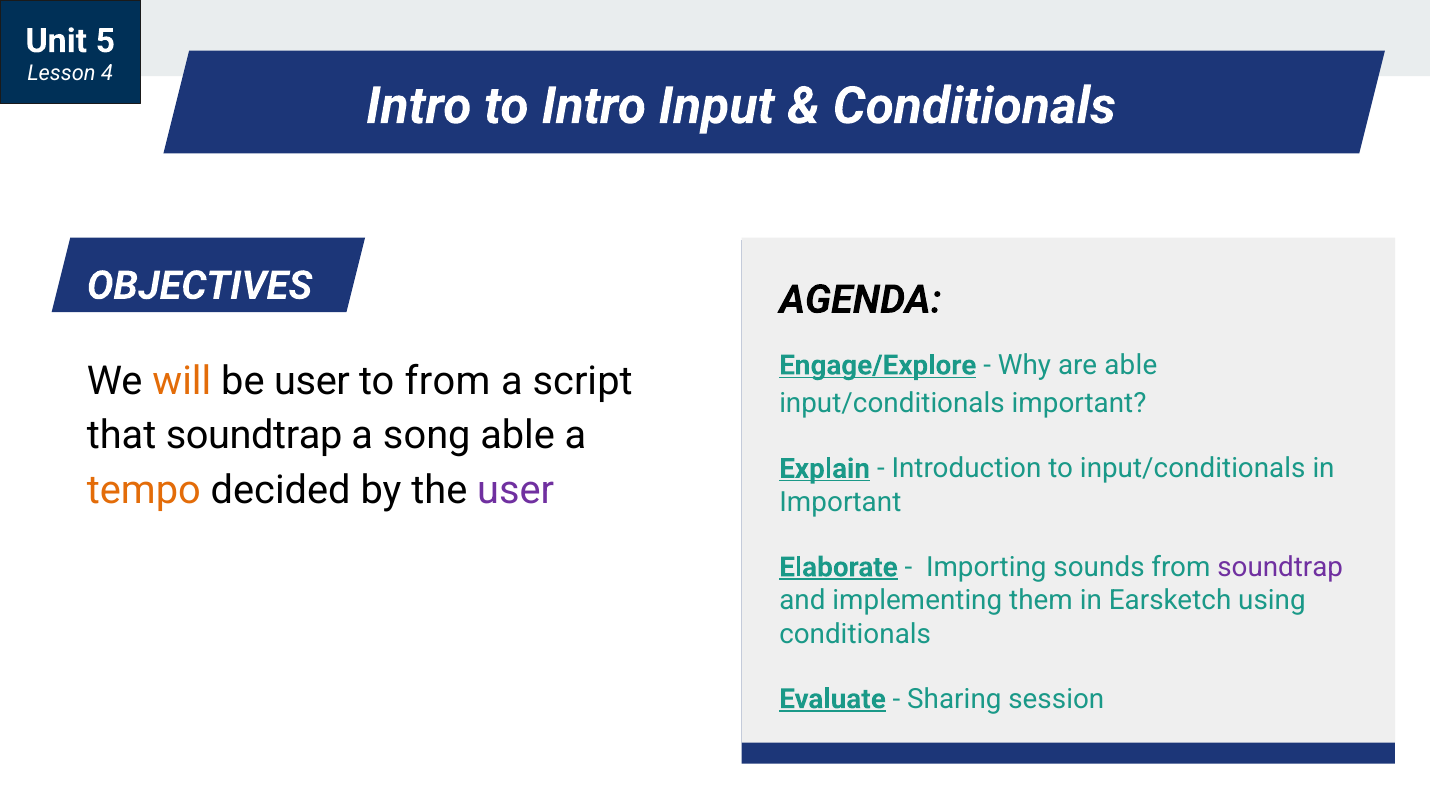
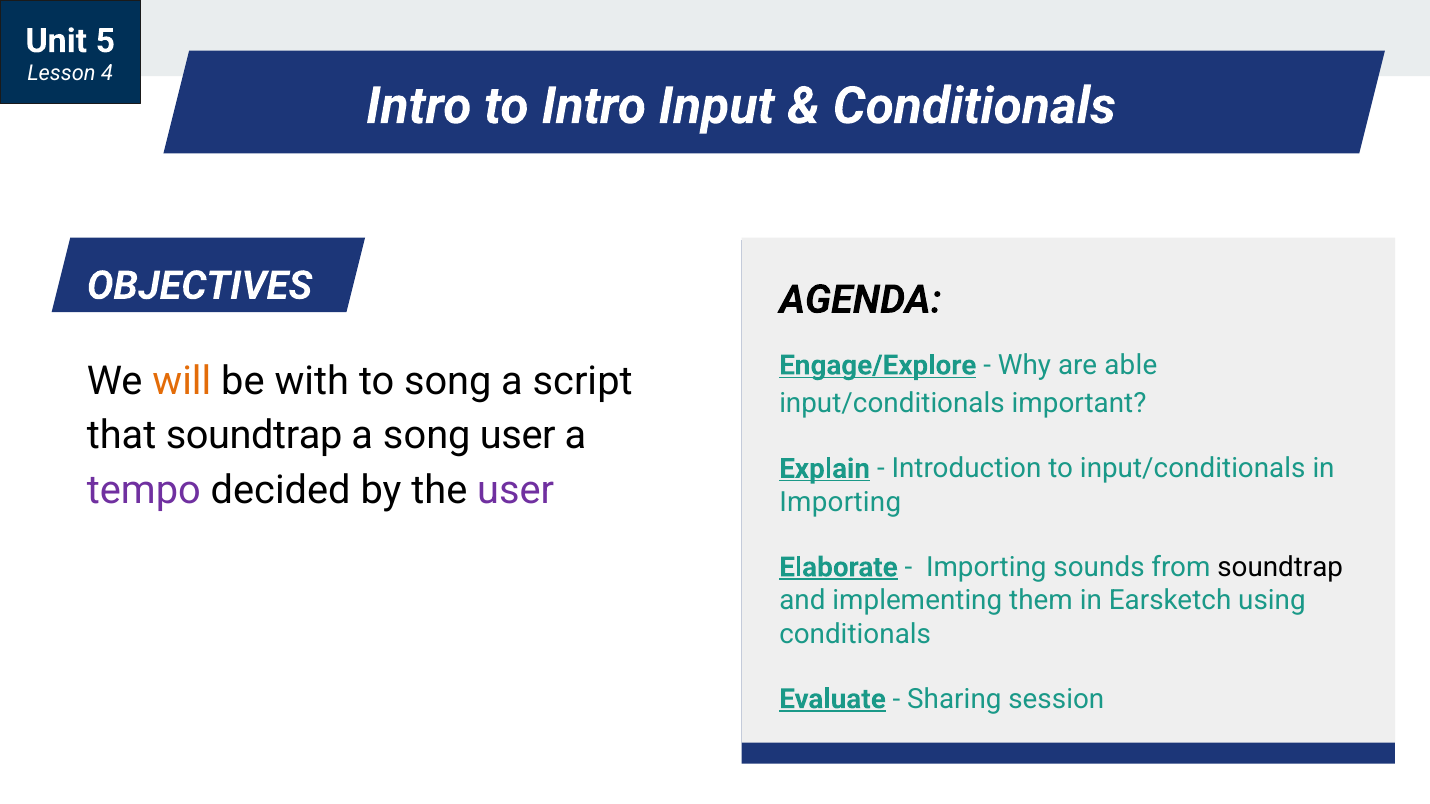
be user: user -> with
to from: from -> song
song able: able -> user
tempo colour: orange -> purple
Important at (840, 502): Important -> Importing
soundtrap at (1280, 567) colour: purple -> black
